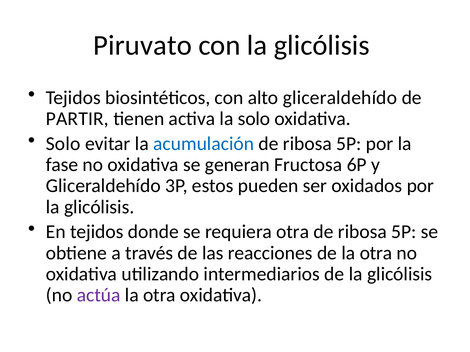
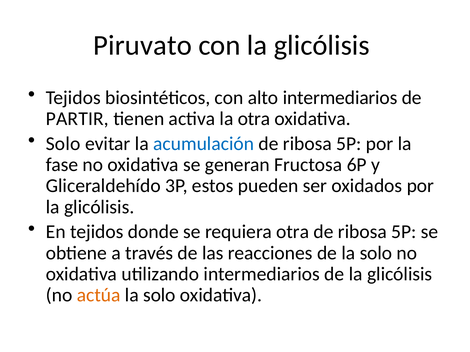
alto gliceraldehído: gliceraldehído -> intermediarios
la solo: solo -> otra
de la otra: otra -> solo
actúa colour: purple -> orange
otra at (159, 296): otra -> solo
